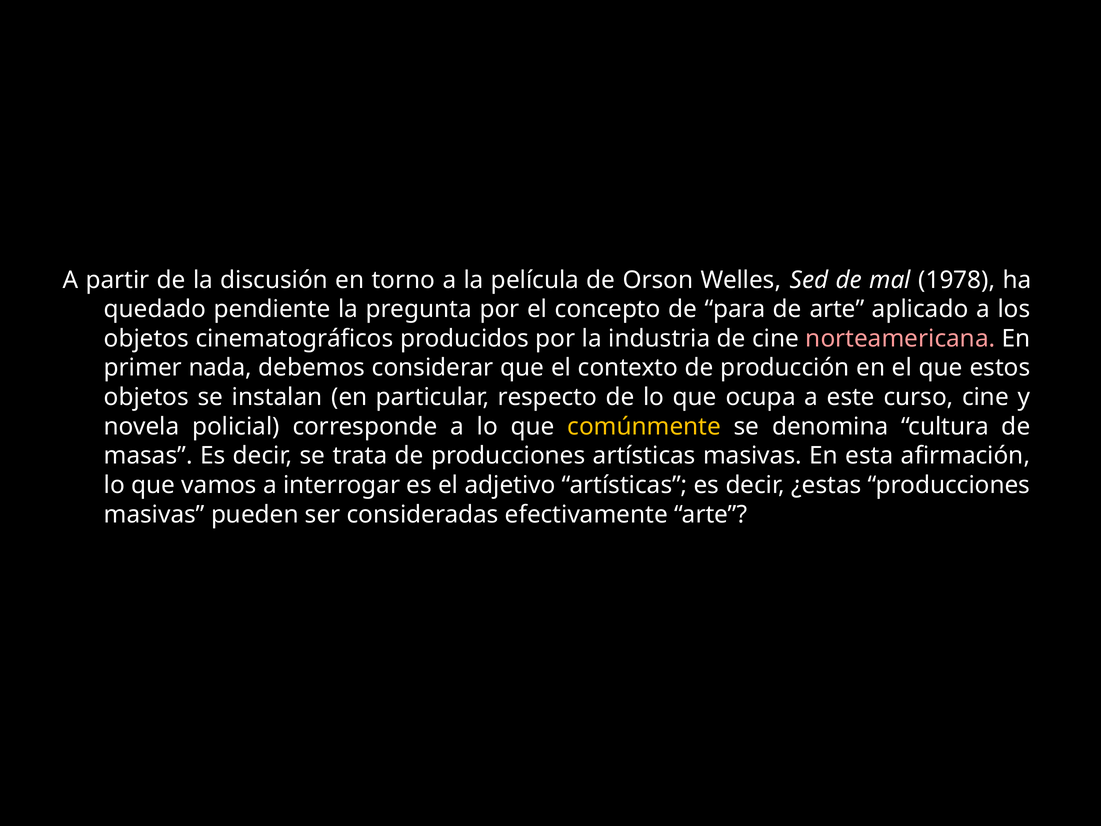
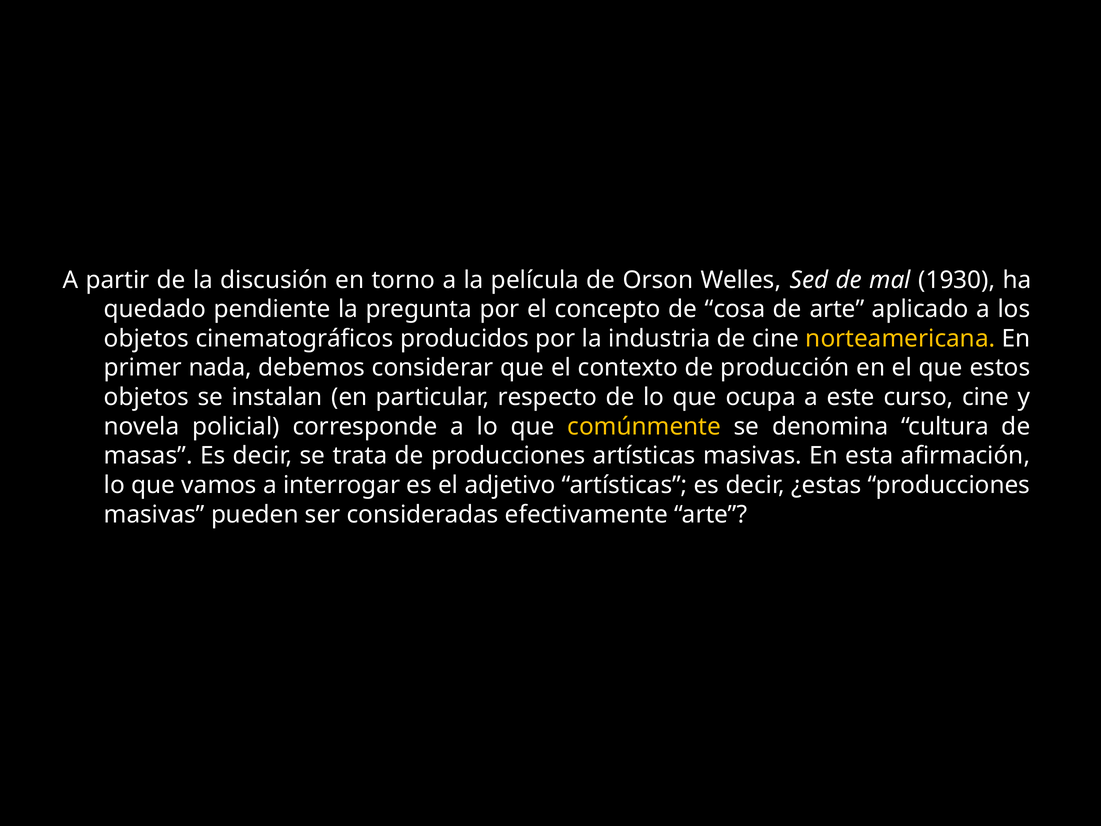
1978: 1978 -> 1930
para: para -> cosa
norteamericana colour: pink -> yellow
